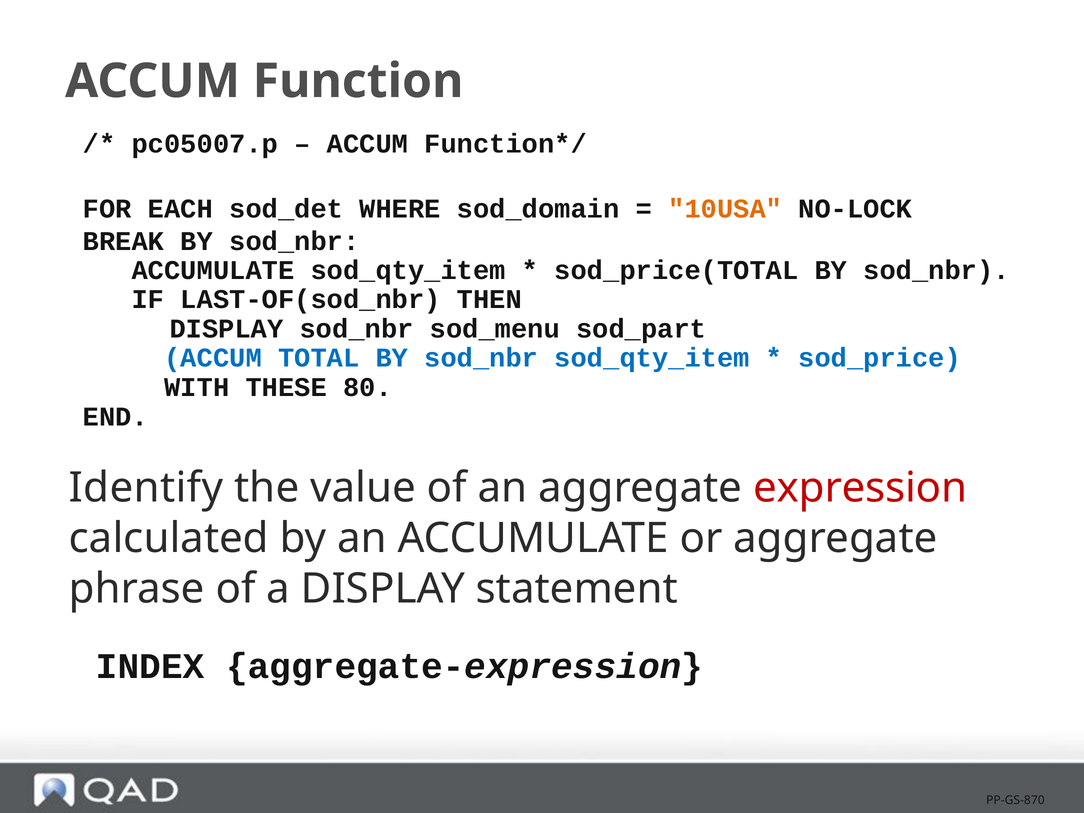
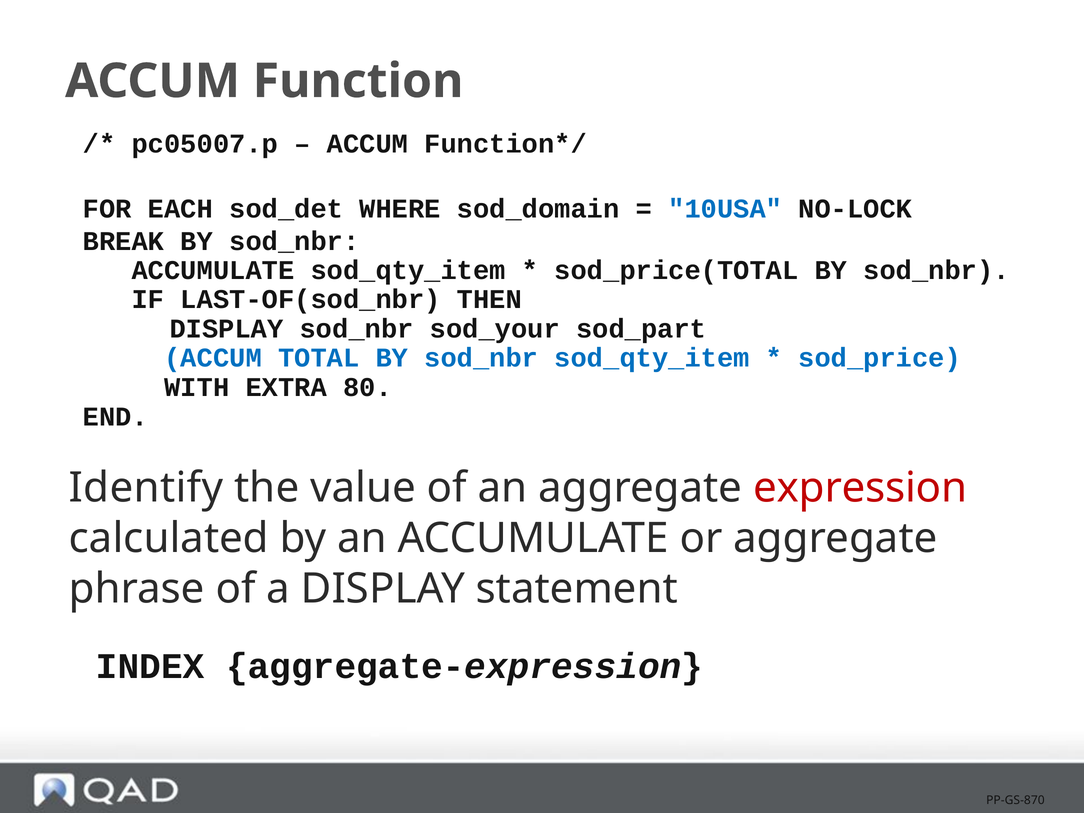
10USA colour: orange -> blue
sod_menu: sod_menu -> sod_your
THESE: THESE -> EXTRA
